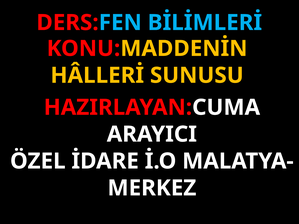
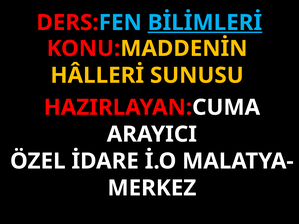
BİLİMLERİ underline: none -> present
